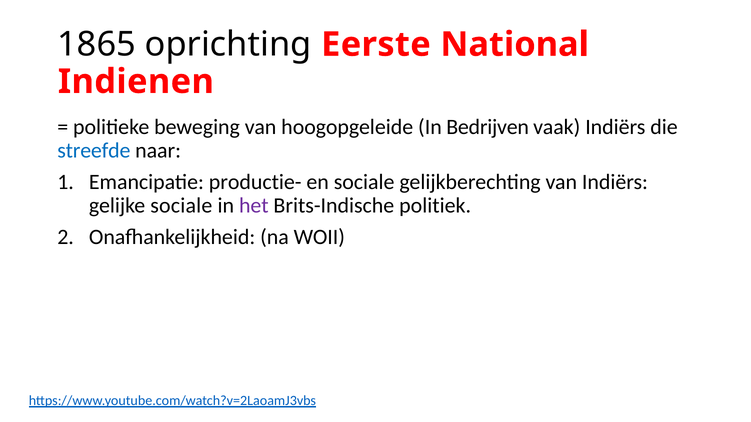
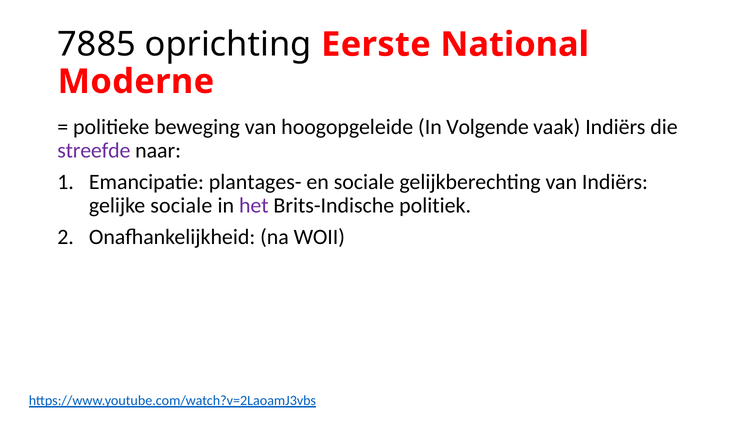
1865: 1865 -> 7885
Indienen: Indienen -> Moderne
Bedrijven: Bedrijven -> Volgende
streefde colour: blue -> purple
productie-: productie- -> plantages-
